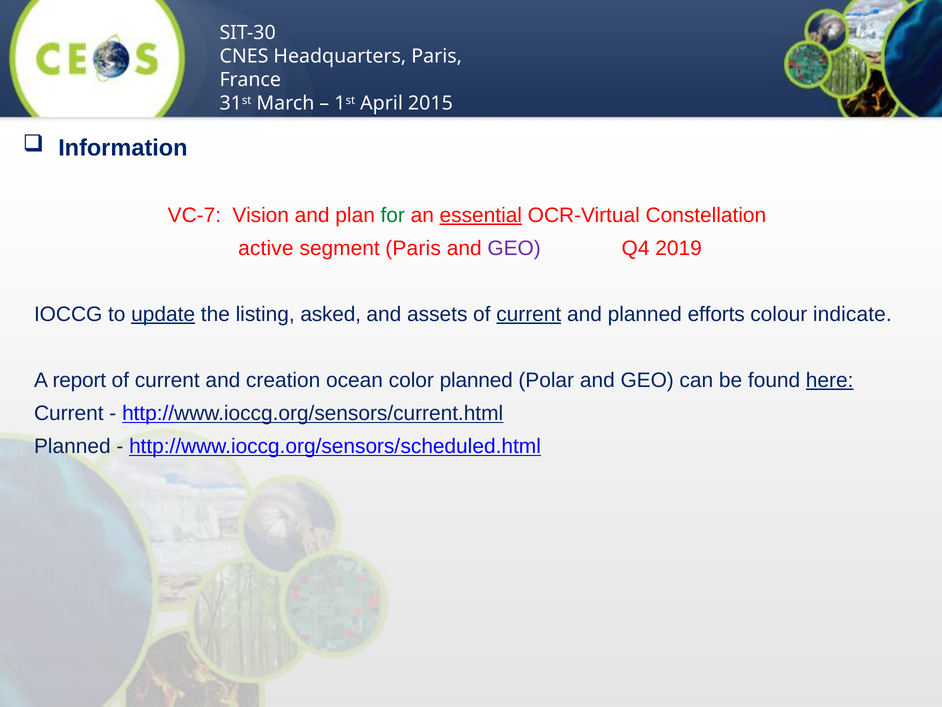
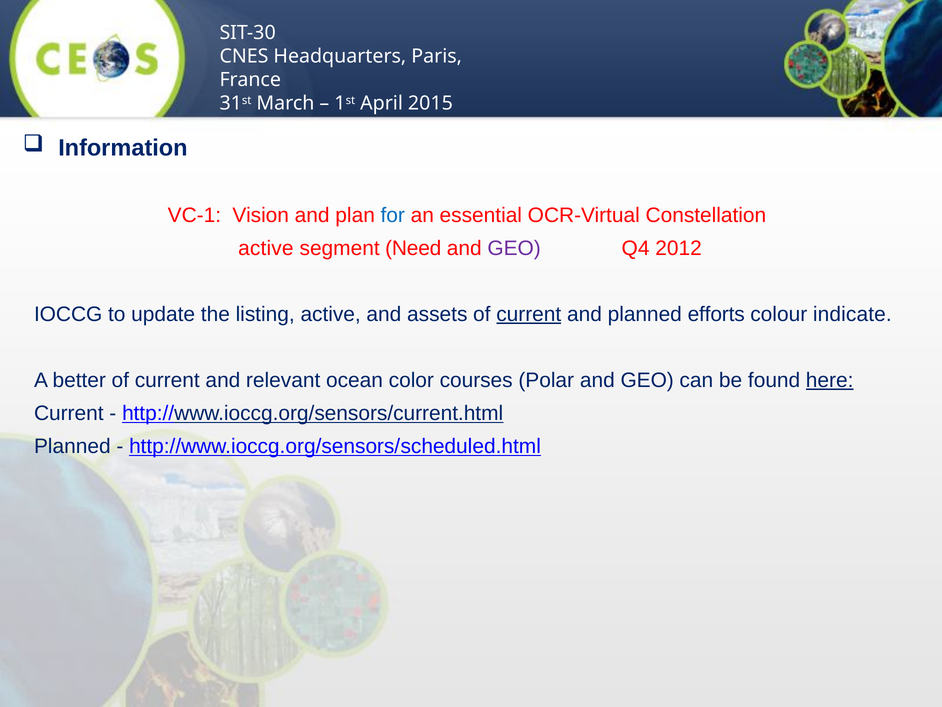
VC-7: VC-7 -> VC-1
for colour: green -> blue
essential underline: present -> none
segment Paris: Paris -> Need
2019: 2019 -> 2012
update underline: present -> none
listing asked: asked -> active
report: report -> better
creation: creation -> relevant
color planned: planned -> courses
